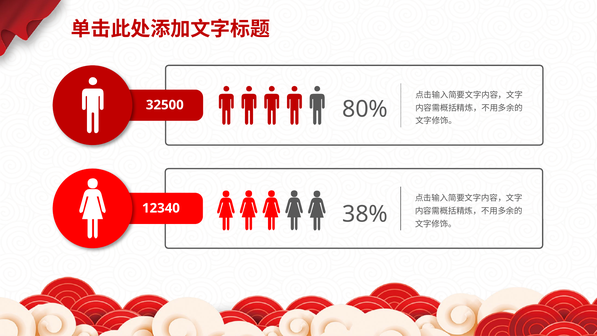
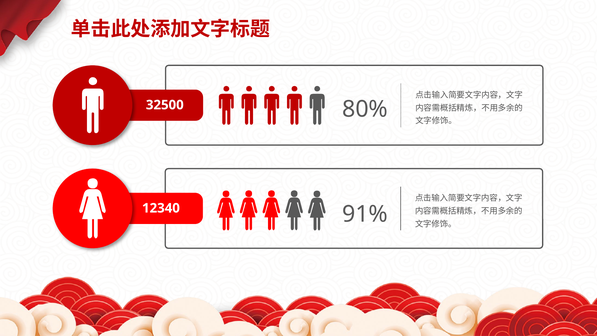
38%: 38% -> 91%
